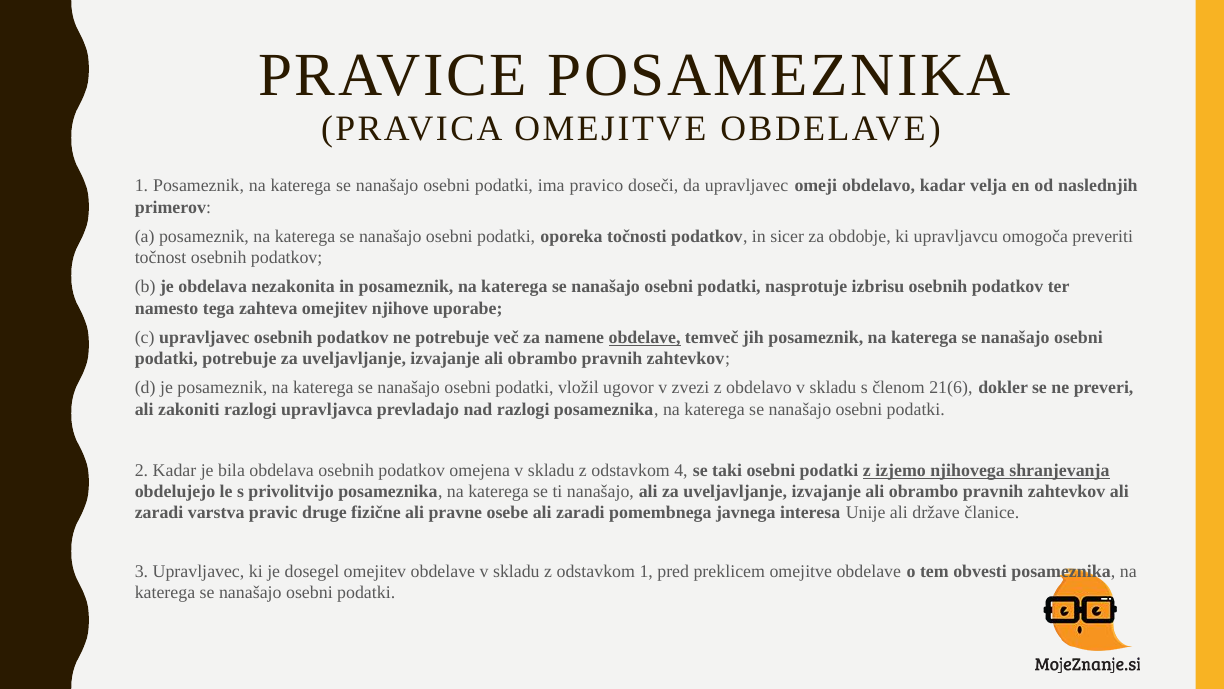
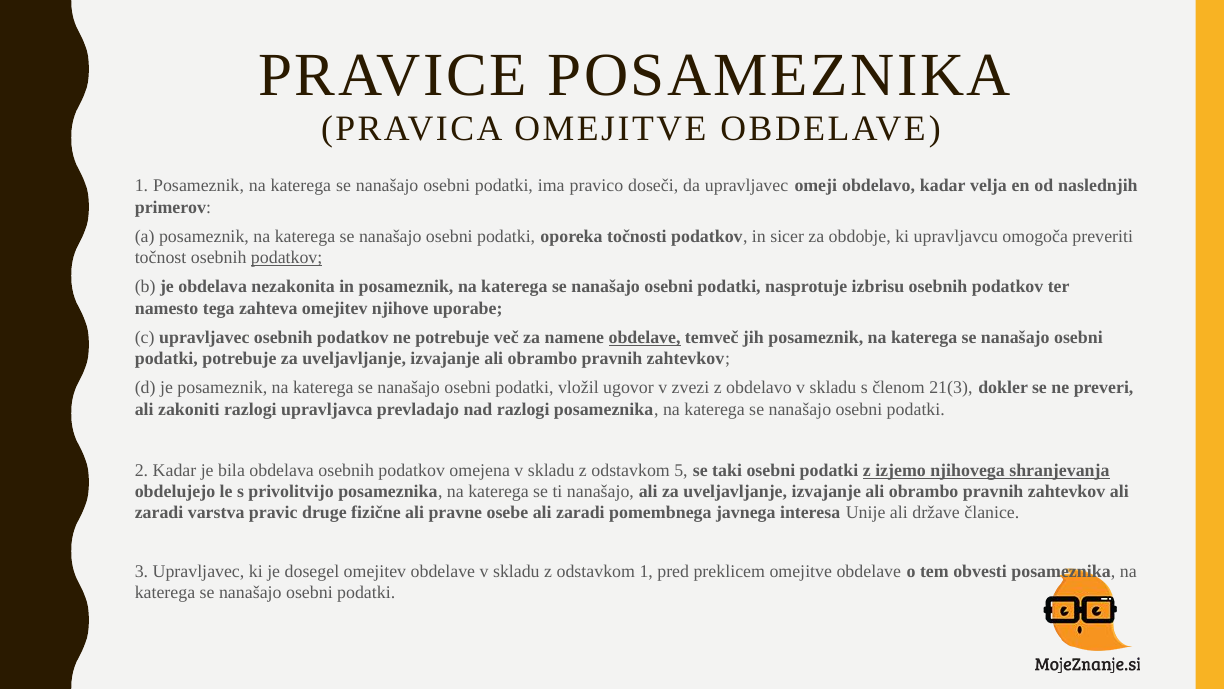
podatkov at (287, 258) underline: none -> present
21(6: 21(6 -> 21(3
4: 4 -> 5
